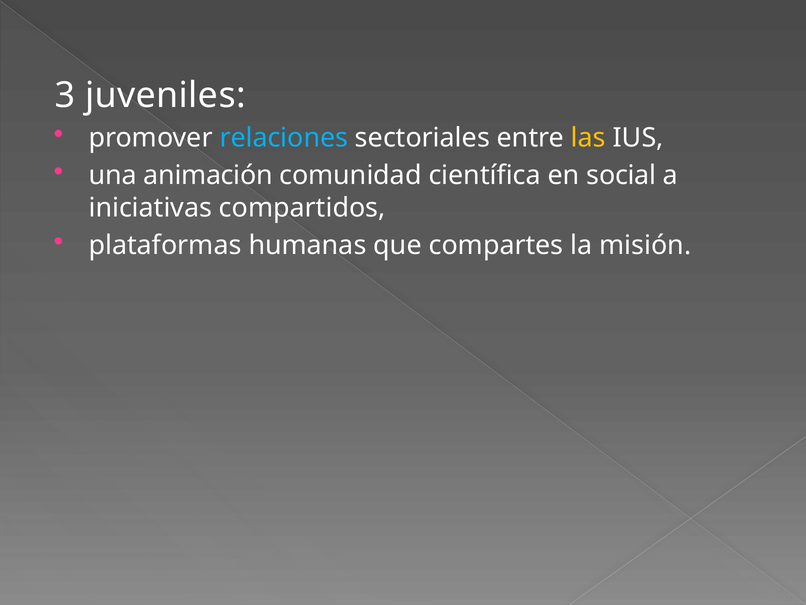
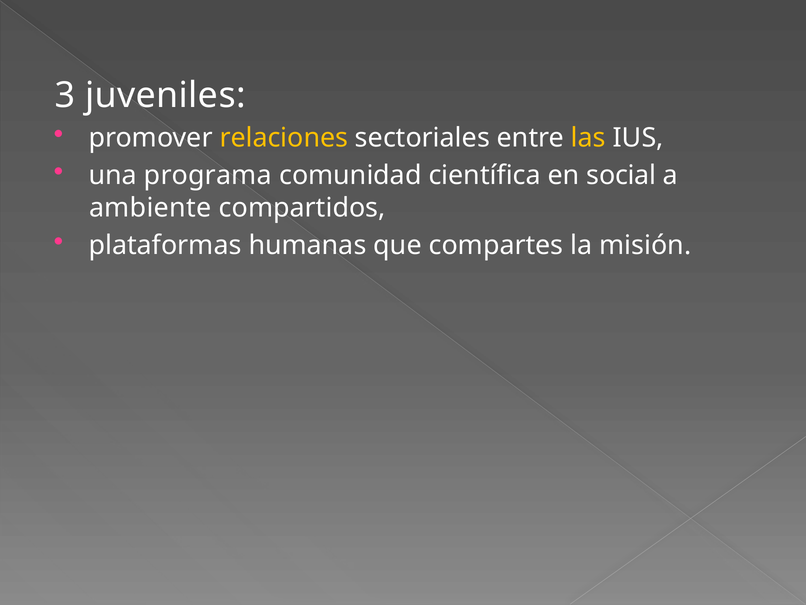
relaciones colour: light blue -> yellow
animación: animación -> programa
iniciativas: iniciativas -> ambiente
